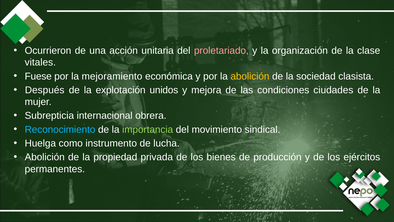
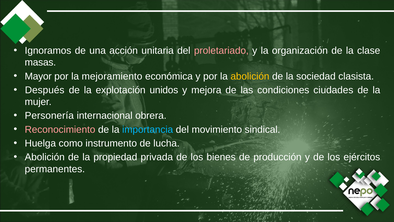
Ocurrieron: Ocurrieron -> Ignoramos
vitales: vitales -> masas
Fuese: Fuese -> Mayor
Subrepticia: Subrepticia -> Personería
Reconocimiento colour: light blue -> pink
importancia colour: light green -> light blue
